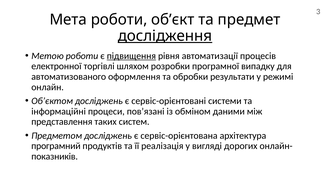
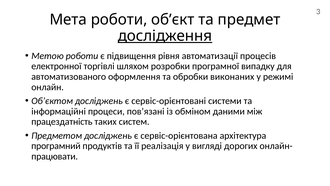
підвищення underline: present -> none
результати: результати -> виконаних
представлення: представлення -> працездатність
показників: показників -> працювати
